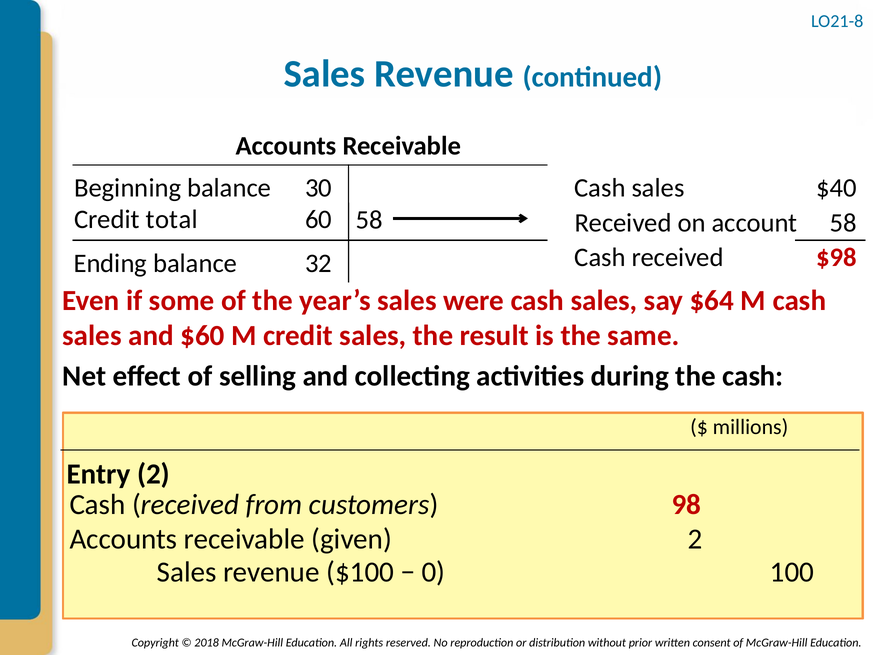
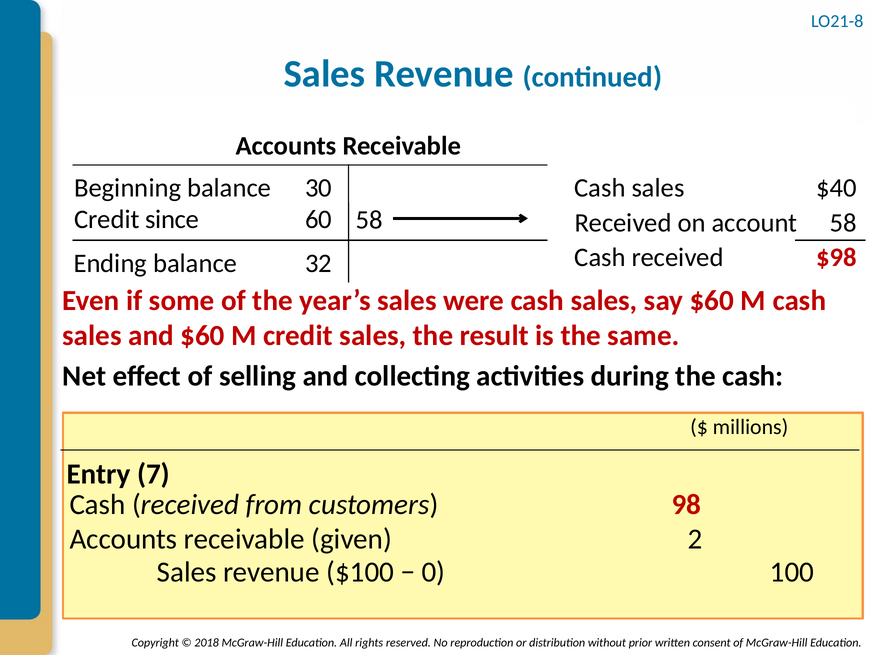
total: total -> since
say $64: $64 -> $60
Entry 2: 2 -> 7
